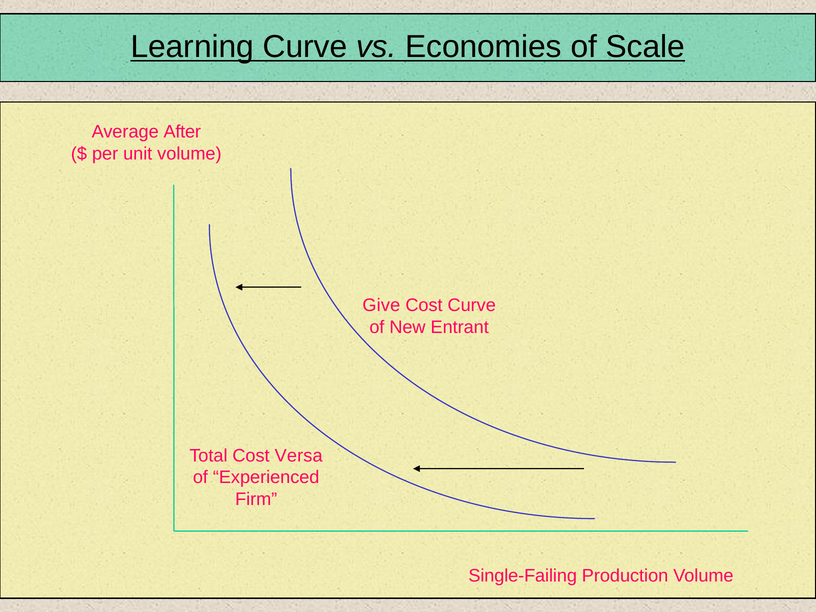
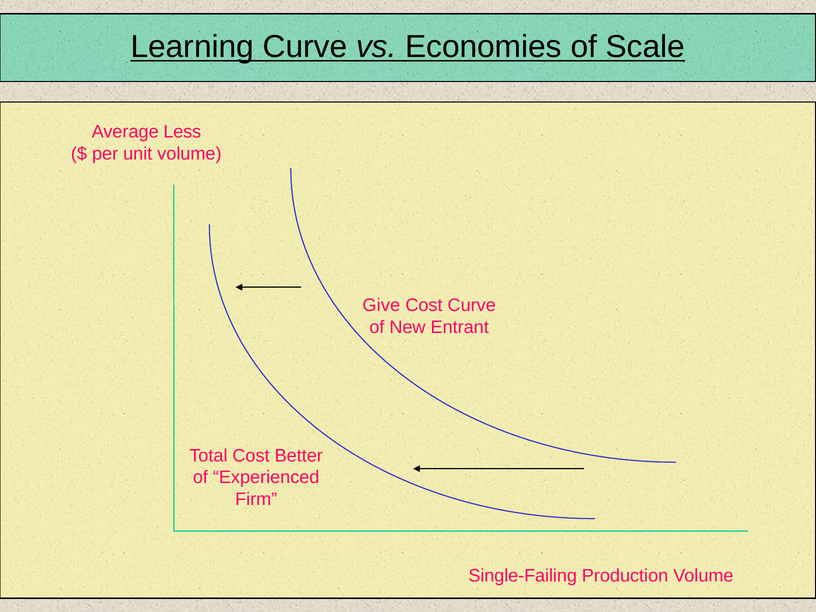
After: After -> Less
Versa: Versa -> Better
